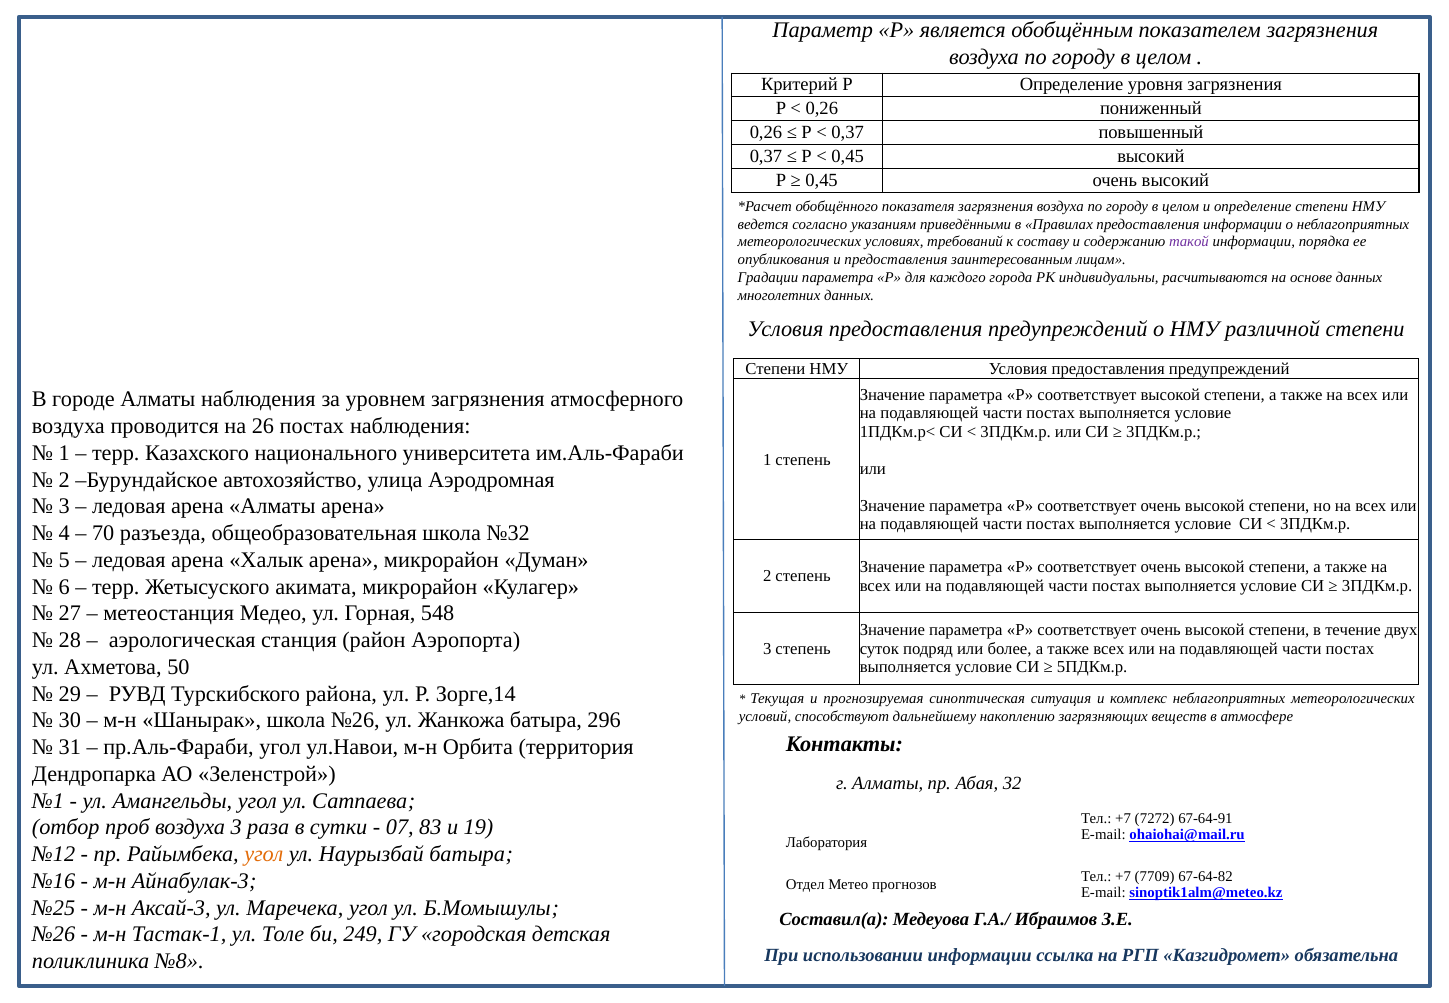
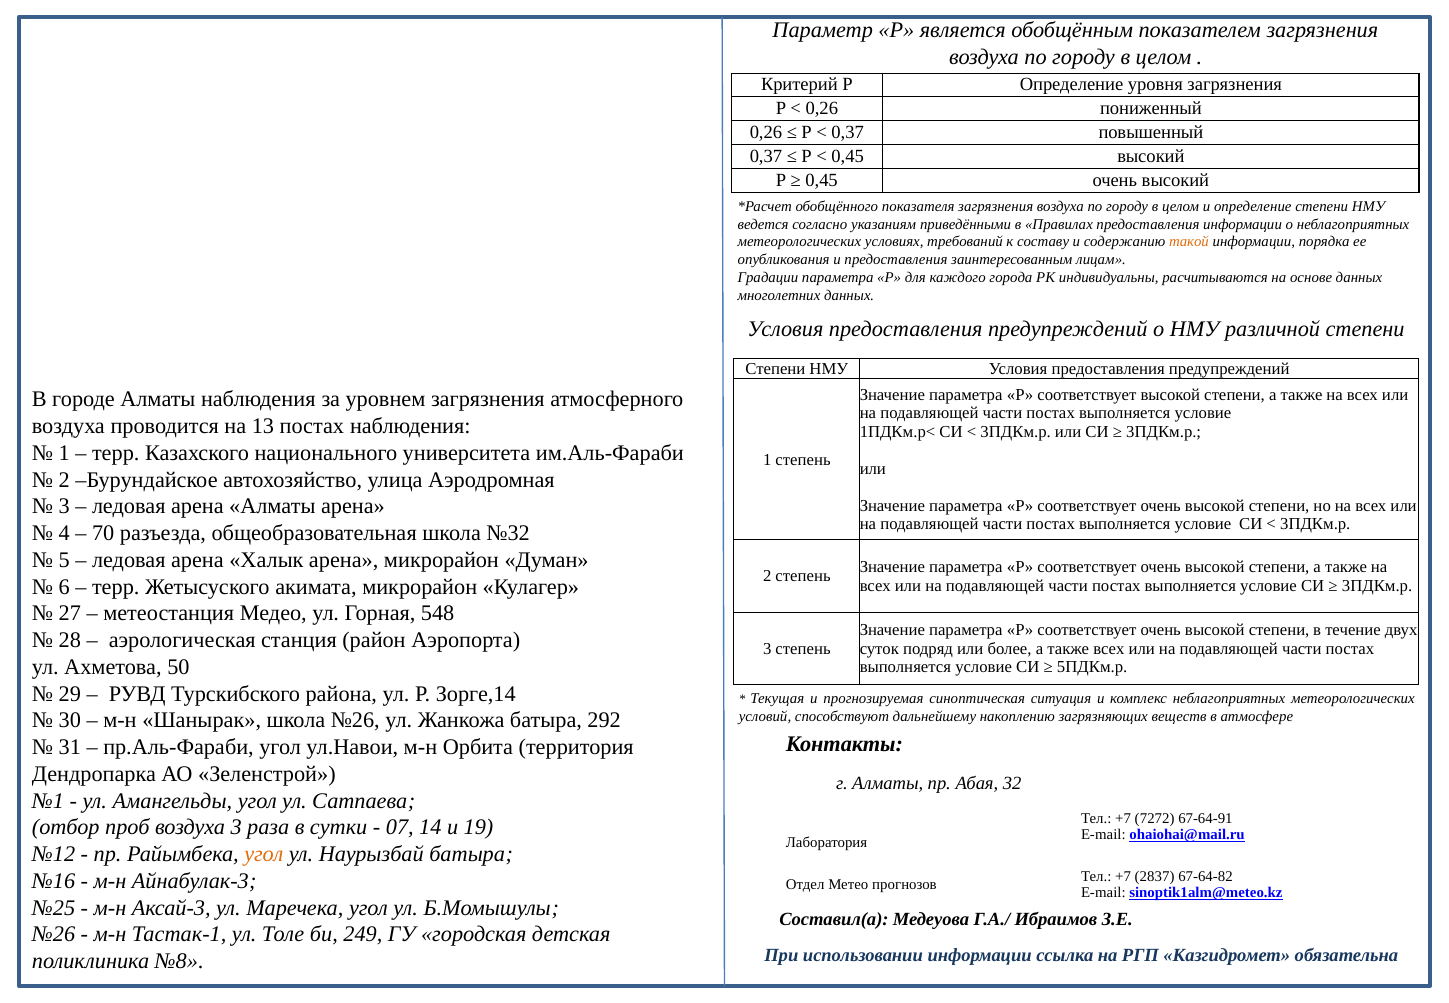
такой colour: purple -> orange
26: 26 -> 13
296: 296 -> 292
83: 83 -> 14
7709: 7709 -> 2837
